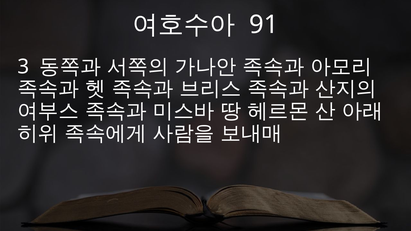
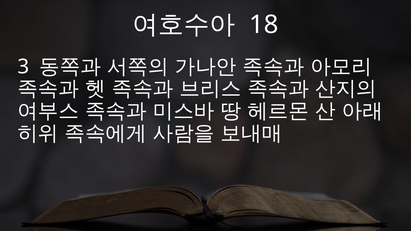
91: 91 -> 18
